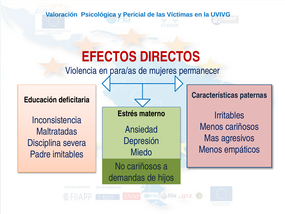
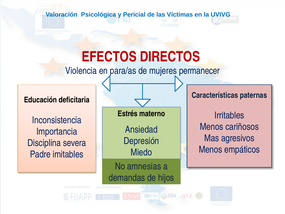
Maltratadas: Maltratadas -> Importancia
No cariñosos: cariñosos -> amnesias
